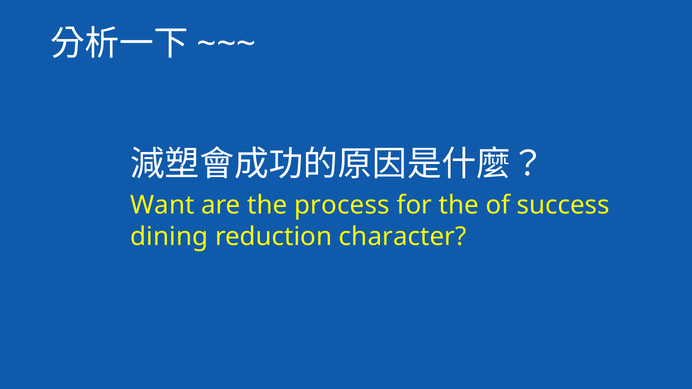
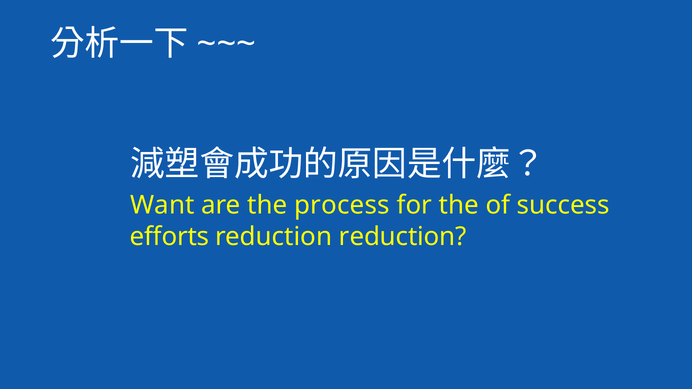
dining: dining -> efforts
reduction character: character -> reduction
